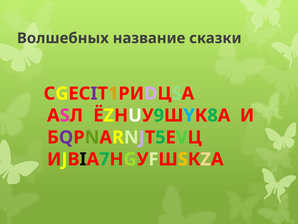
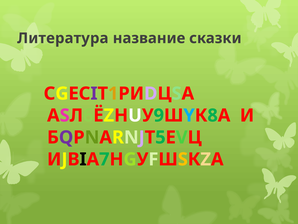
Волшебных: Волшебных -> Литература
